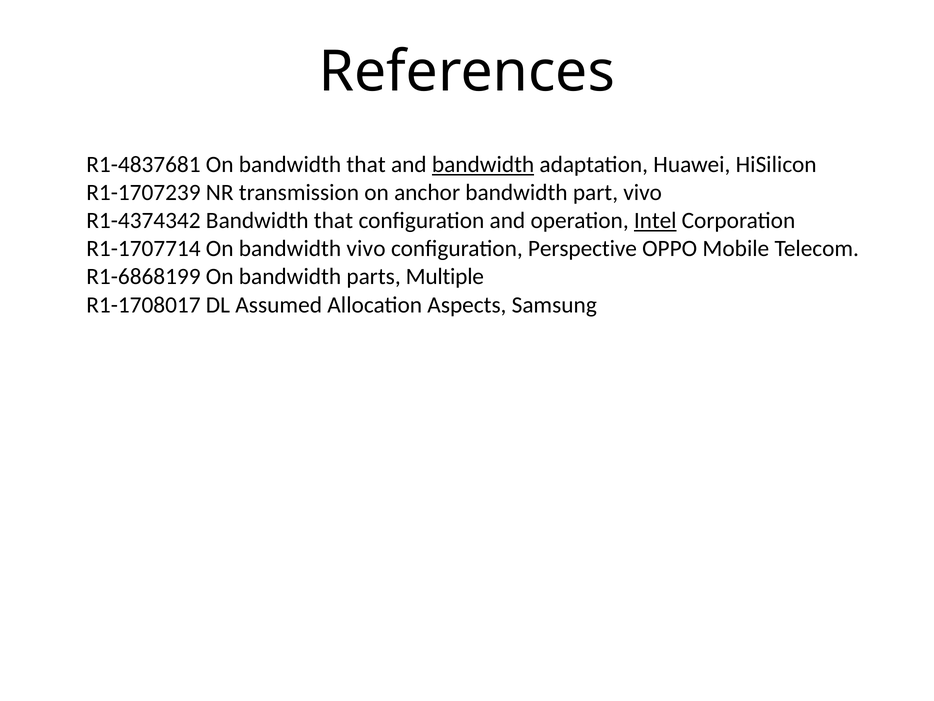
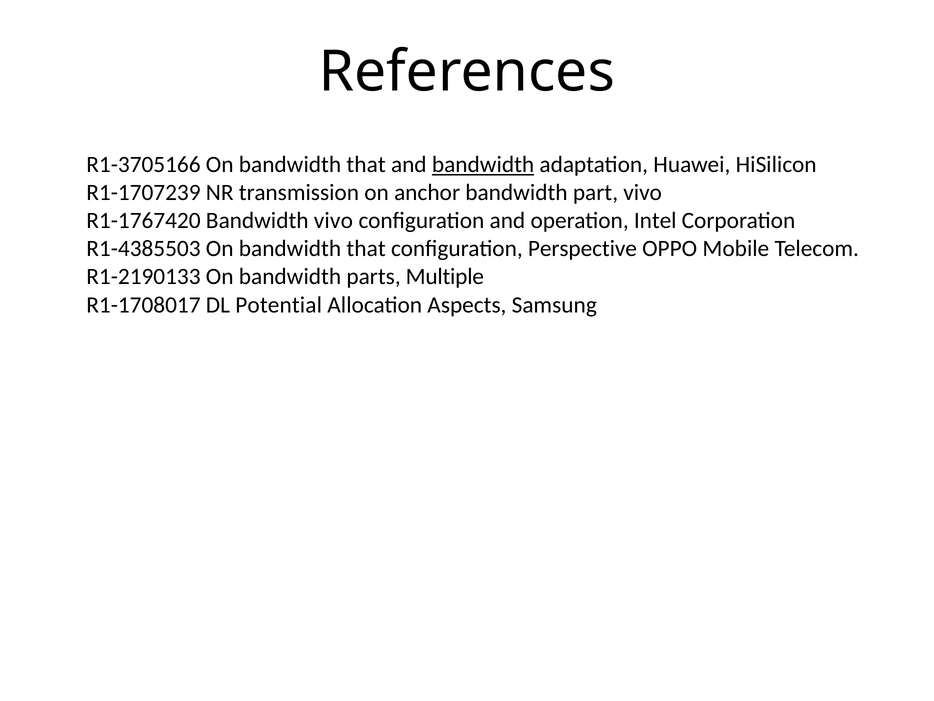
R1-4837681: R1-4837681 -> R1-3705166
R1-4374342: R1-4374342 -> R1-1767420
that at (333, 221): that -> vivo
Intel underline: present -> none
R1-1707714: R1-1707714 -> R1-4385503
vivo at (366, 249): vivo -> that
R1-6868199: R1-6868199 -> R1-2190133
Assumed: Assumed -> Potential
